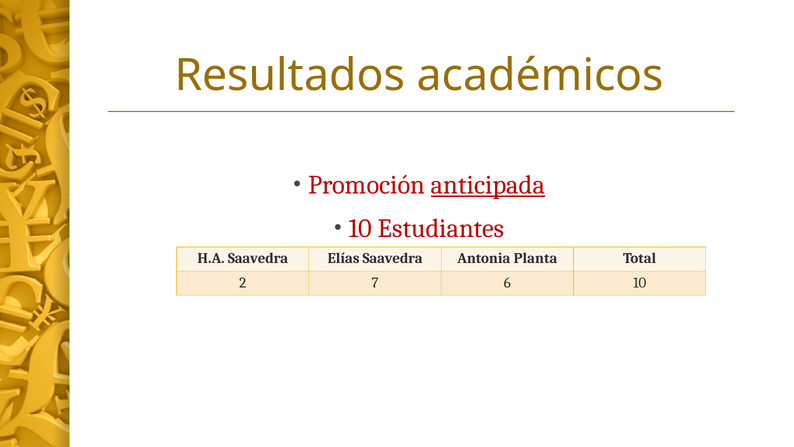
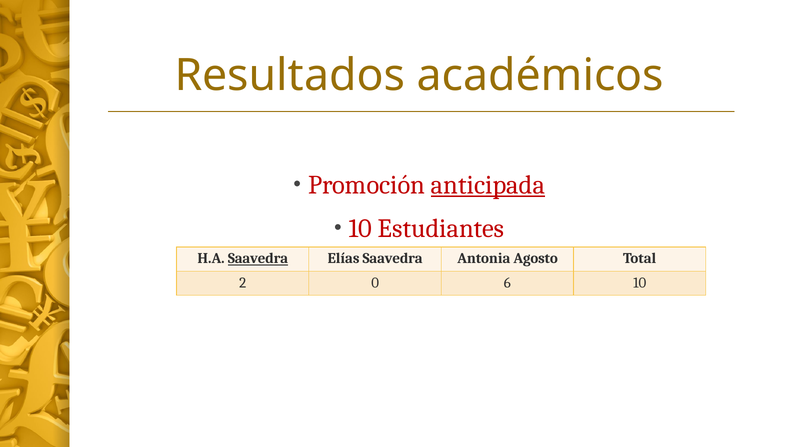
Saavedra at (258, 258) underline: none -> present
Planta: Planta -> Agosto
7: 7 -> 0
